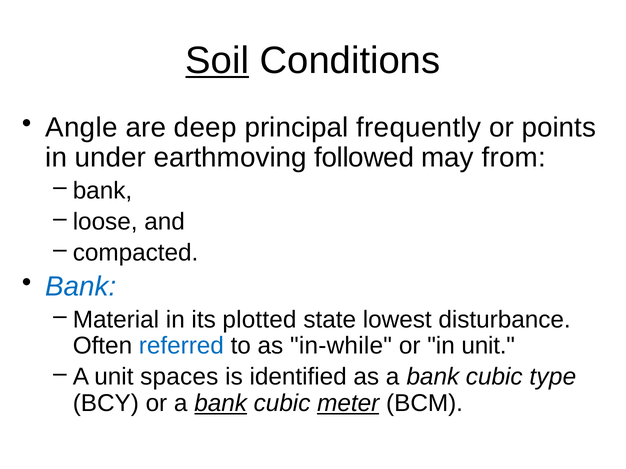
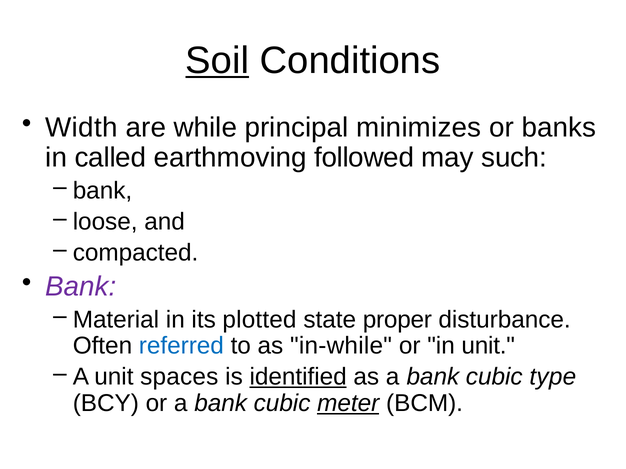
Angle: Angle -> Width
deep: deep -> while
frequently: frequently -> minimizes
points: points -> banks
under: under -> called
from: from -> such
Bank at (81, 287) colour: blue -> purple
lowest: lowest -> proper
identified underline: none -> present
bank at (221, 404) underline: present -> none
